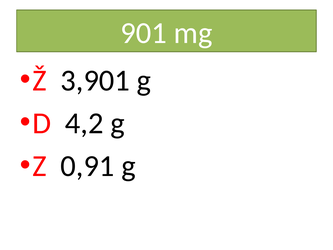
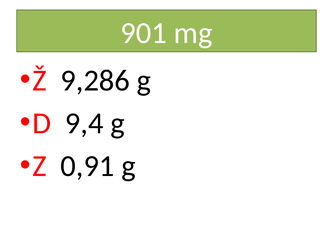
3,901: 3,901 -> 9,286
4,2: 4,2 -> 9,4
